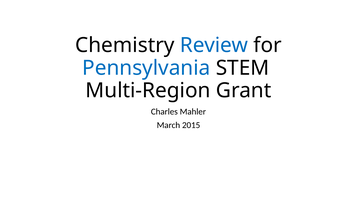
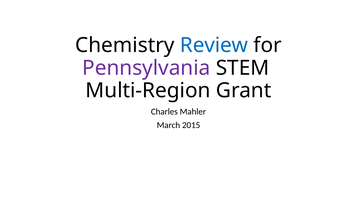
Pennsylvania colour: blue -> purple
